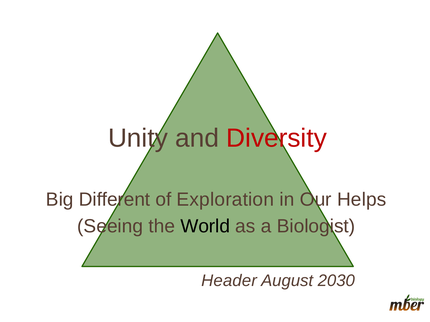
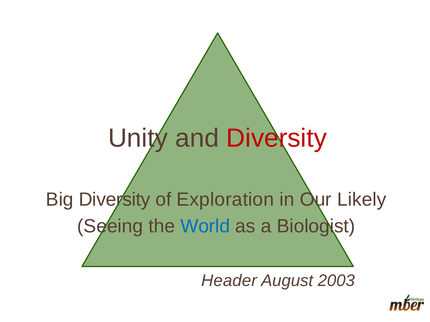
Big Different: Different -> Diversity
Helps: Helps -> Likely
World colour: black -> blue
2030: 2030 -> 2003
